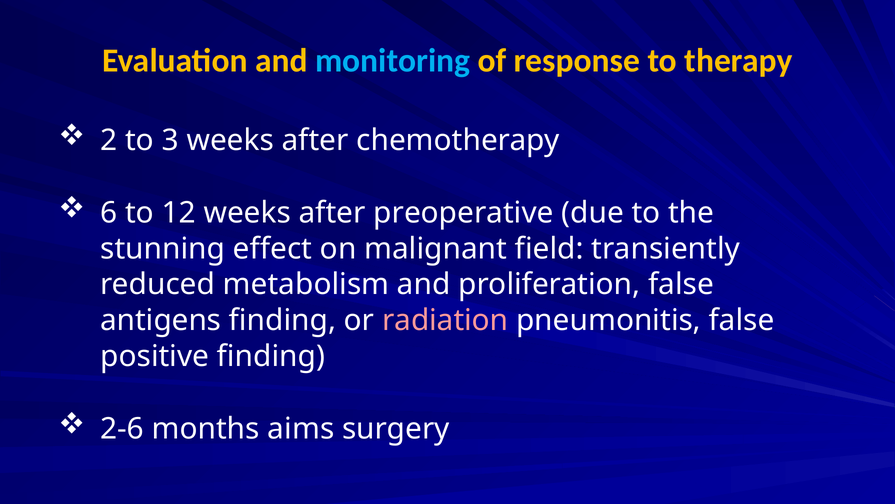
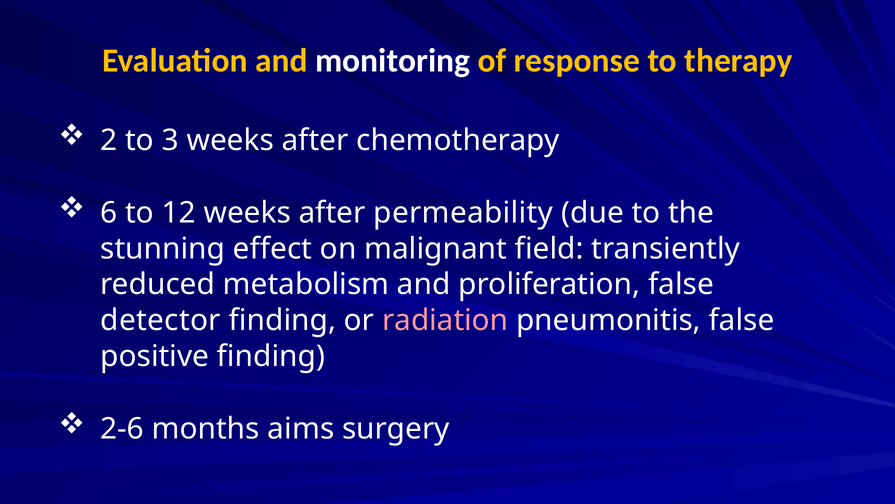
monitoring colour: light blue -> white
preoperative: preoperative -> permeability
antigens: antigens -> detector
